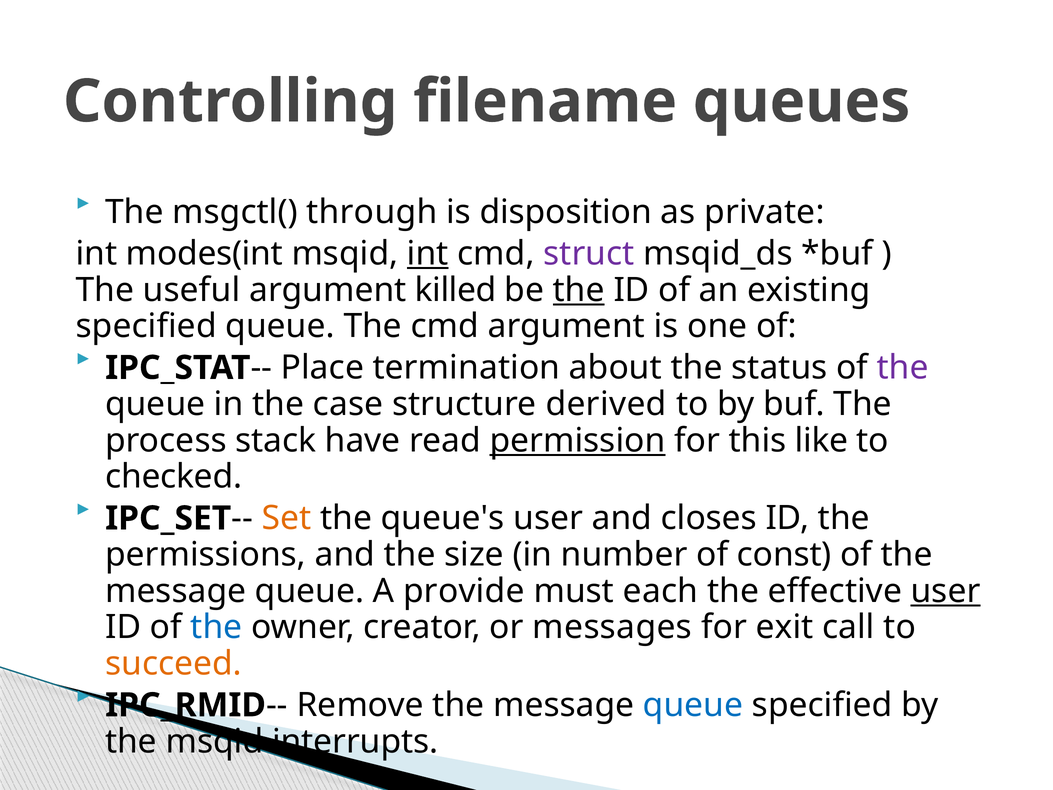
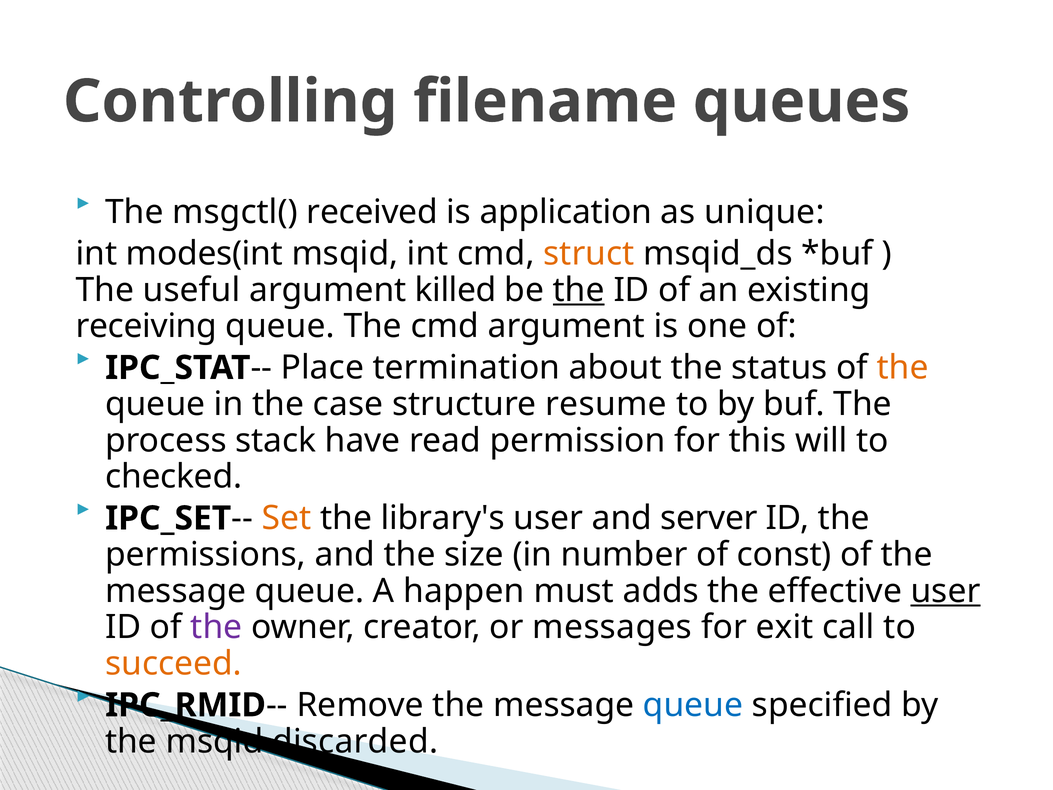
through: through -> received
disposition: disposition -> application
private: private -> unique
int at (428, 254) underline: present -> none
struct colour: purple -> orange
specified at (146, 326): specified -> receiving
the at (903, 368) colour: purple -> orange
derived: derived -> resume
permission underline: present -> none
like: like -> will
queue's: queue's -> library's
closes: closes -> server
provide: provide -> happen
each: each -> adds
the at (216, 627) colour: blue -> purple
interrupts: interrupts -> discarded
